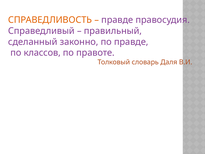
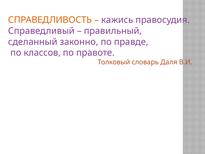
правде at (117, 20): правде -> кажись
